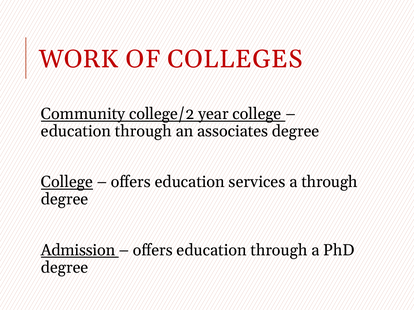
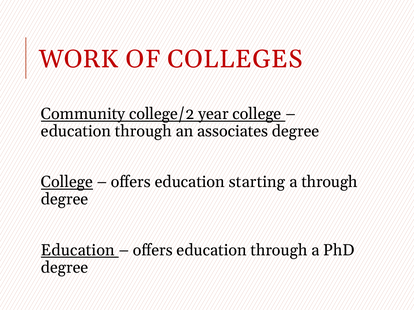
services: services -> starting
Admission at (78, 250): Admission -> Education
